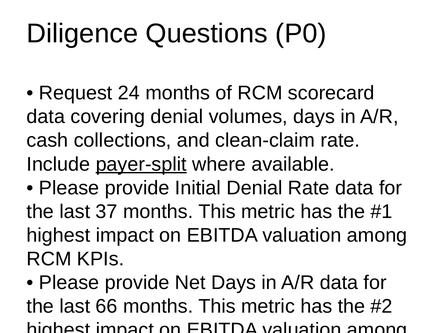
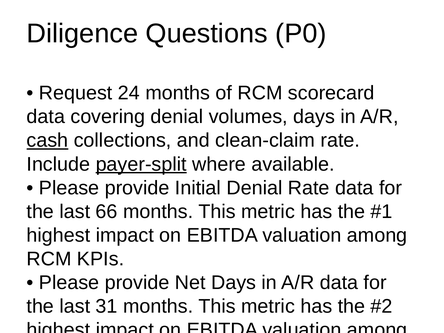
cash at (47, 140) underline: none -> present
37: 37 -> 66
66: 66 -> 31
